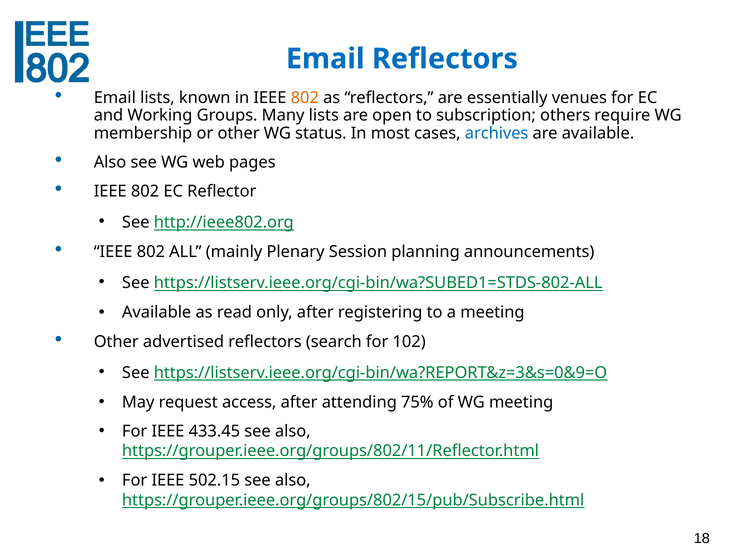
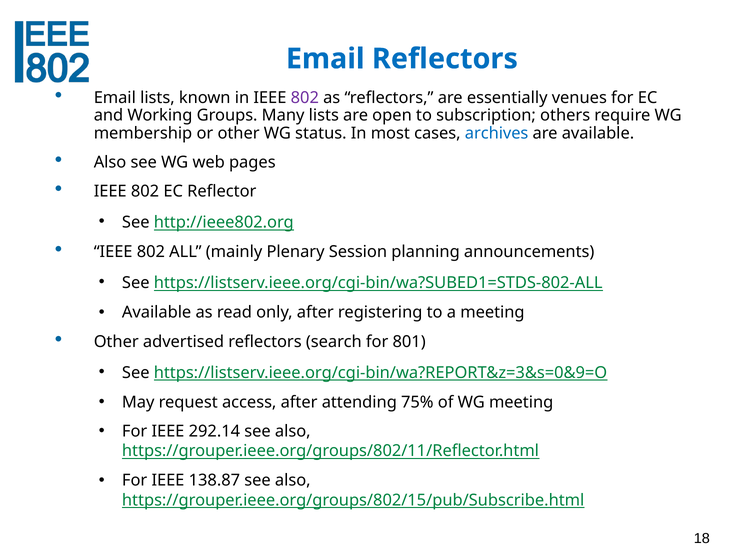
802 at (305, 98) colour: orange -> purple
102: 102 -> 801
433.45: 433.45 -> 292.14
502.15: 502.15 -> 138.87
